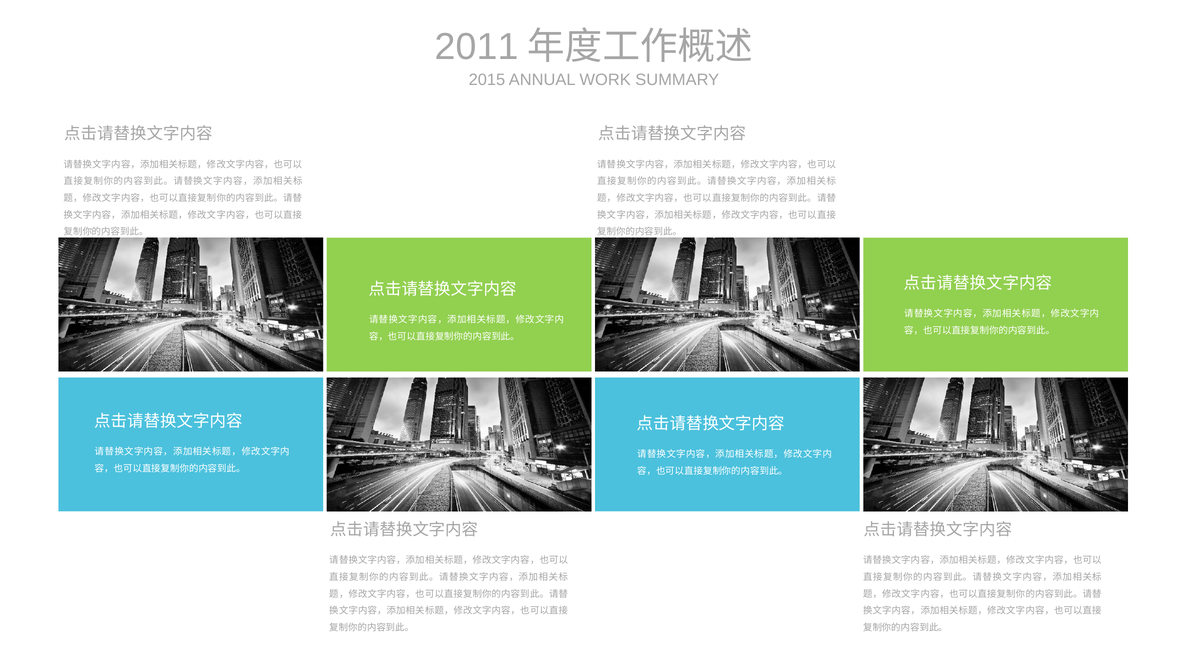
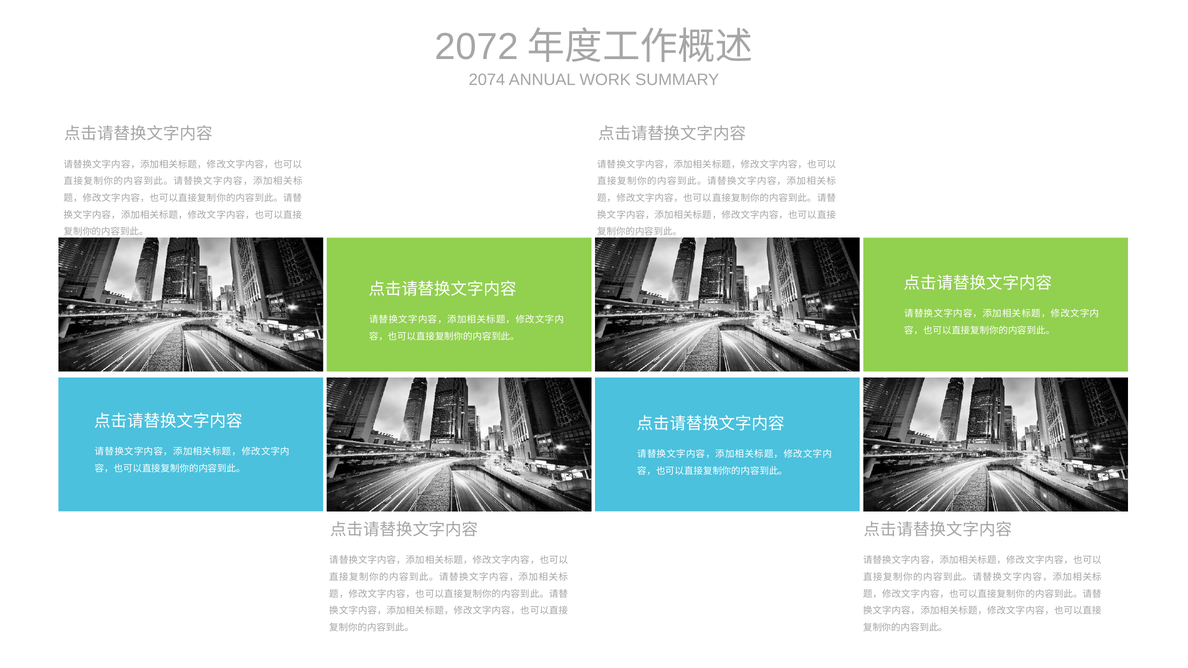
2011: 2011 -> 2072
2015: 2015 -> 2074
